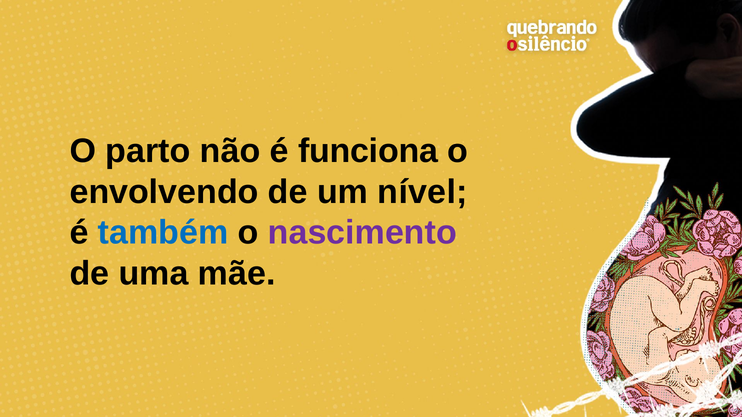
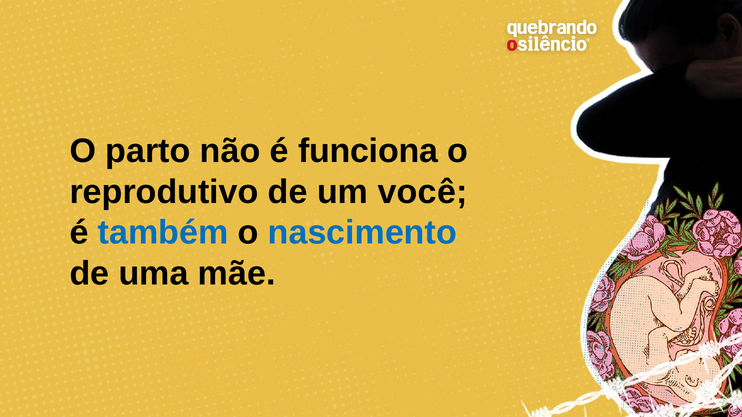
envolvendo: envolvendo -> reprodutivo
nível: nível -> você
nascimento colour: purple -> blue
